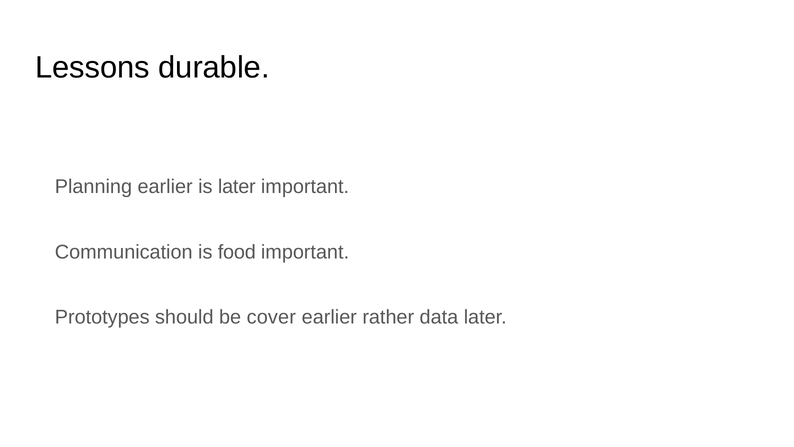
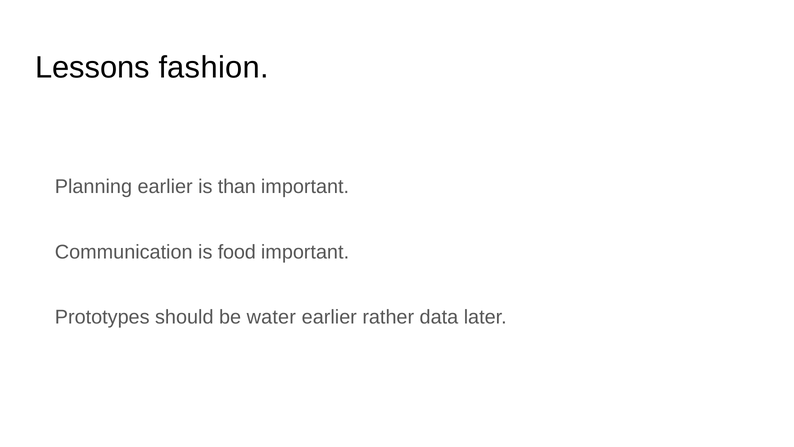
durable: durable -> fashion
is later: later -> than
cover: cover -> water
